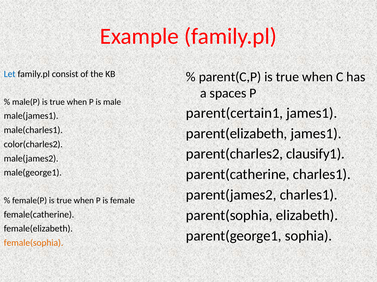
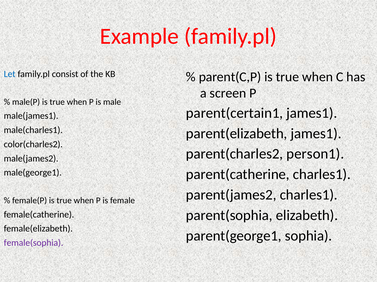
spaces: spaces -> screen
clausify1: clausify1 -> person1
female(sophia colour: orange -> purple
